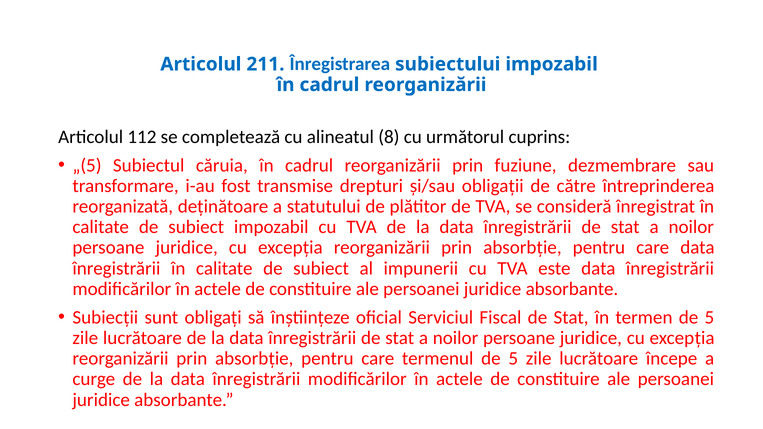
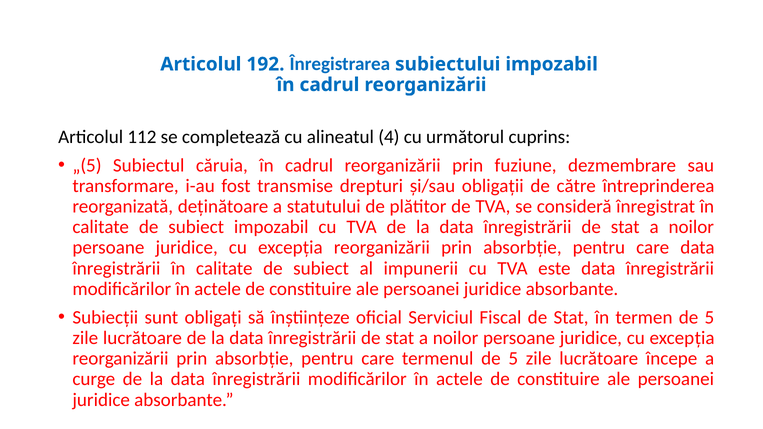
211: 211 -> 192
8: 8 -> 4
